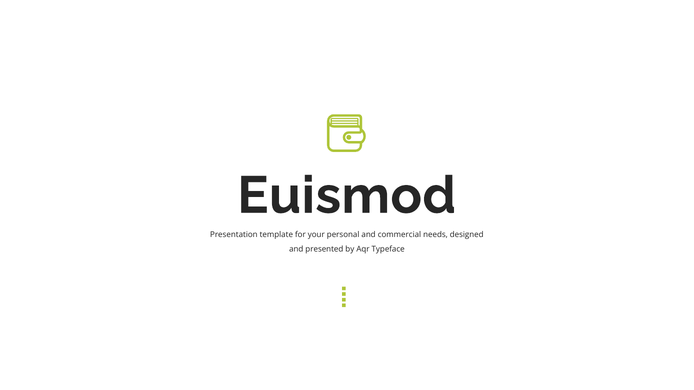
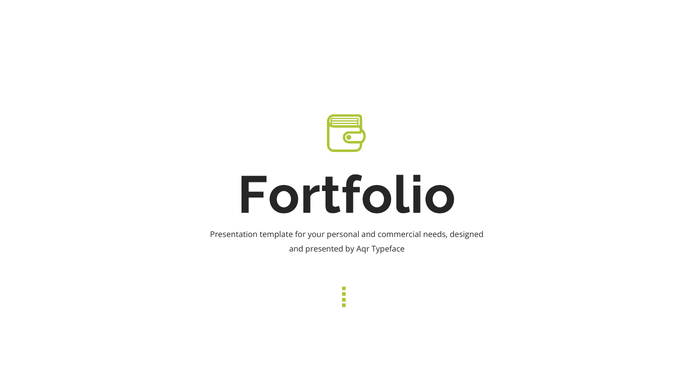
Euismod: Euismod -> Fortfolio
